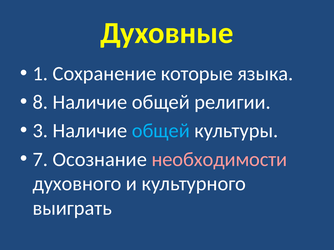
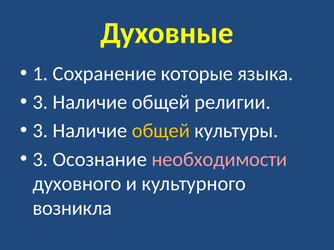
8 at (40, 102): 8 -> 3
общей at (161, 131) colour: light blue -> yellow
7 at (40, 160): 7 -> 3
выиграть: выиграть -> возникла
